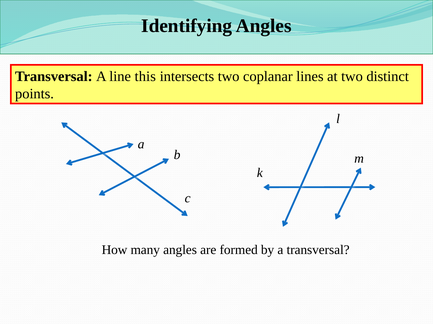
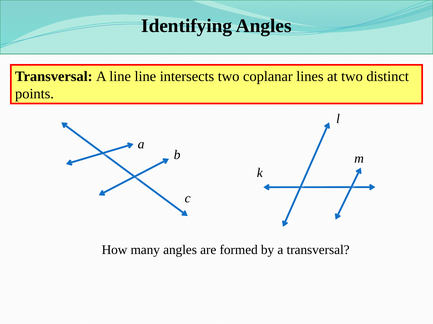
line this: this -> line
